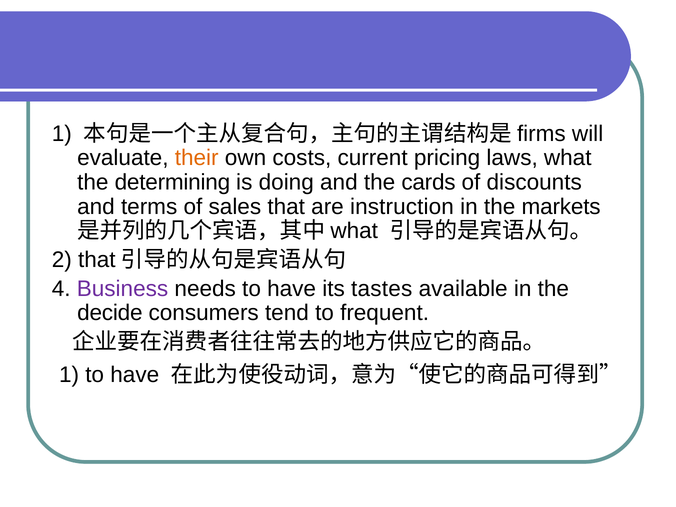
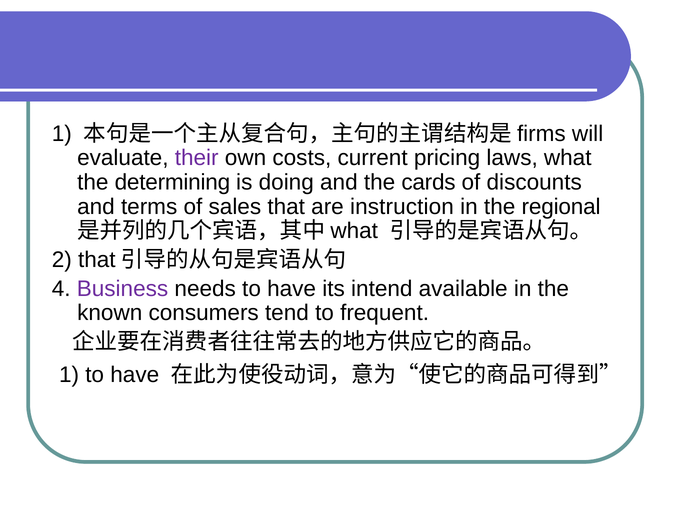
their colour: orange -> purple
markets: markets -> regional
tastes: tastes -> intend
decide: decide -> known
